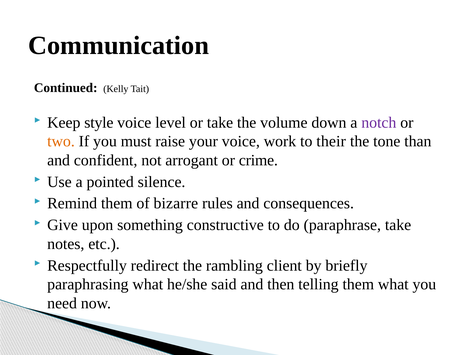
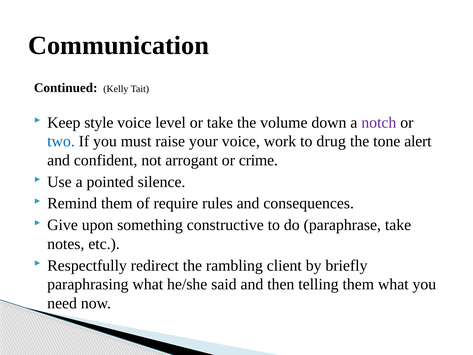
two colour: orange -> blue
their: their -> drug
than: than -> alert
bizarre: bizarre -> require
